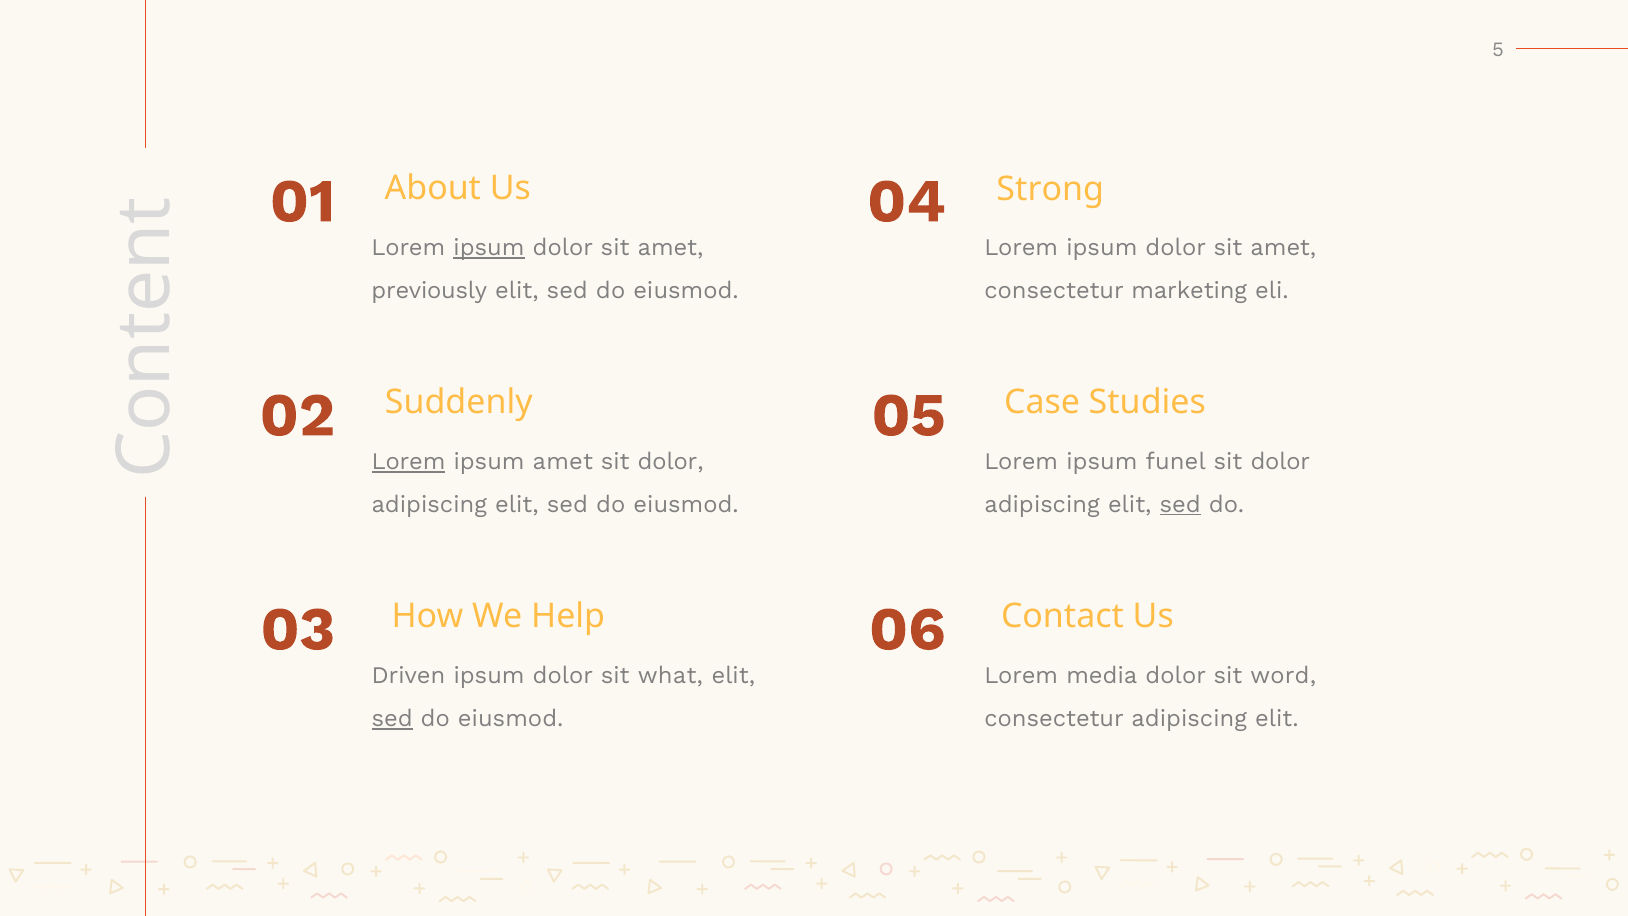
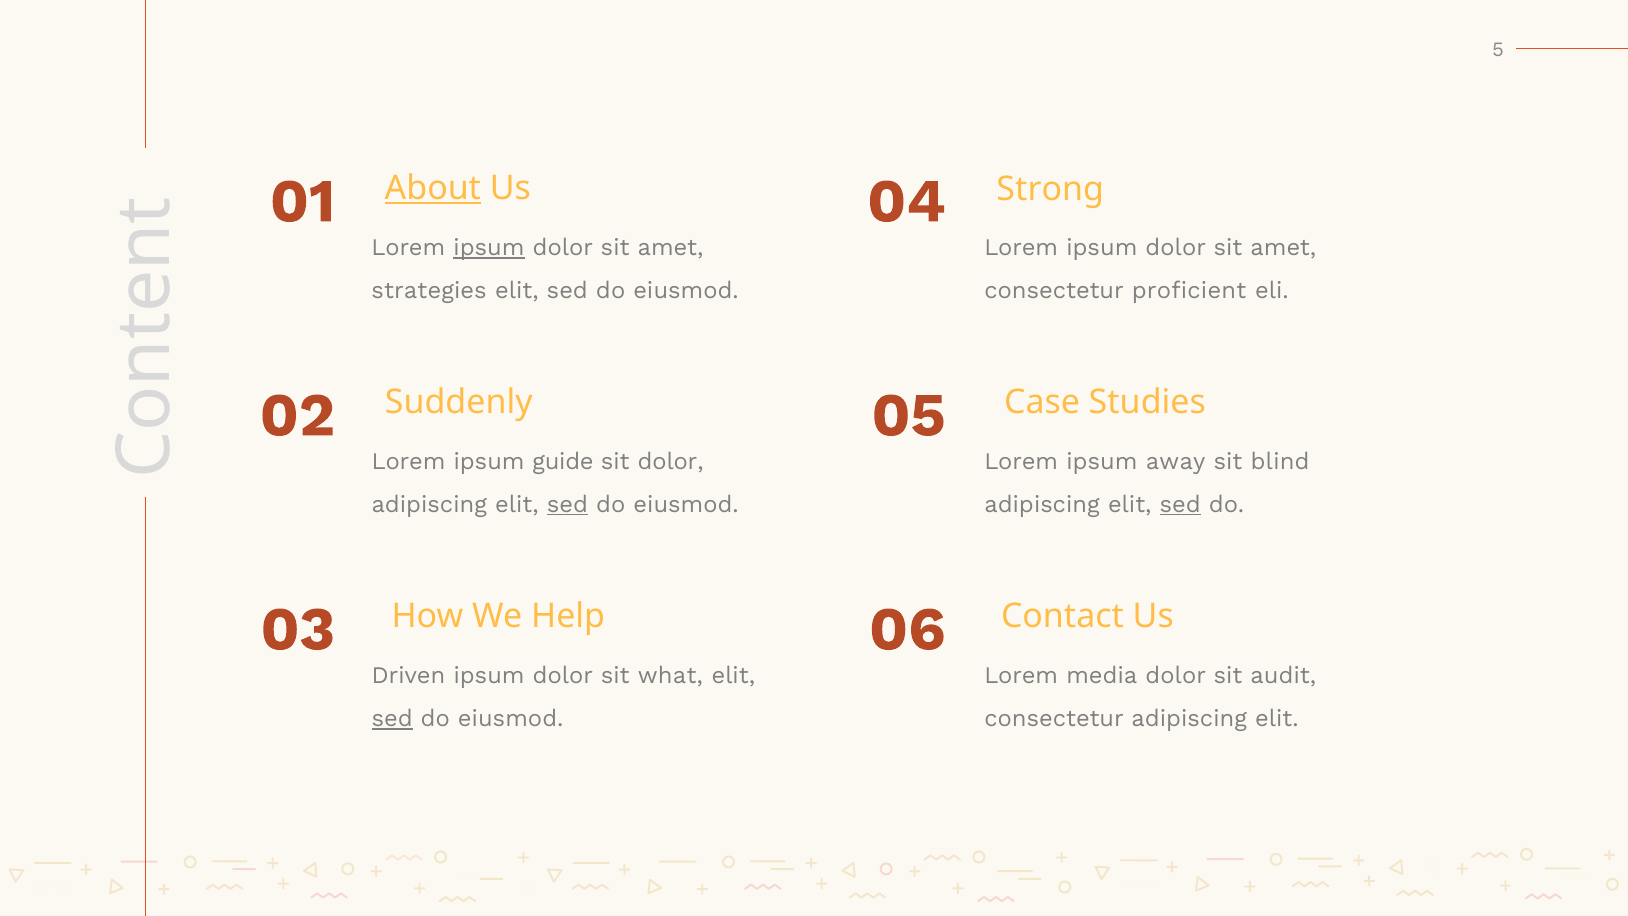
About underline: none -> present
previously: previously -> strategies
marketing: marketing -> proficient
Lorem at (408, 462) underline: present -> none
ipsum amet: amet -> guide
funel: funel -> away
dolor at (1280, 462): dolor -> blind
sed at (567, 504) underline: none -> present
word: word -> audit
